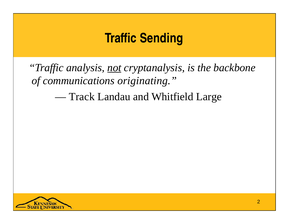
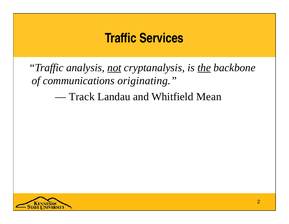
Sending: Sending -> Services
the underline: none -> present
Large: Large -> Mean
